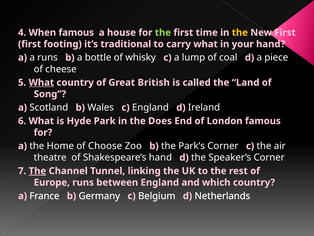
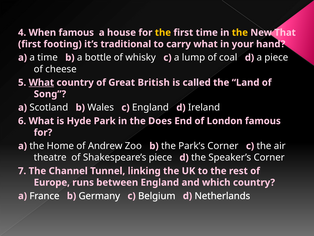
the at (163, 32) colour: light green -> yellow
New First: First -> That
a runs: runs -> time
Choose: Choose -> Andrew
Shakespeare’s hand: hand -> piece
The at (37, 171) underline: present -> none
